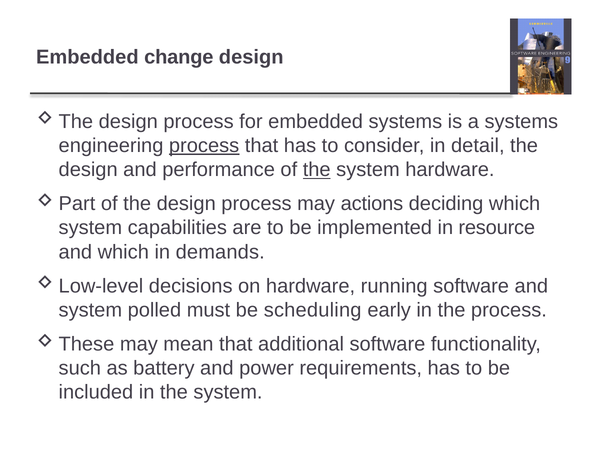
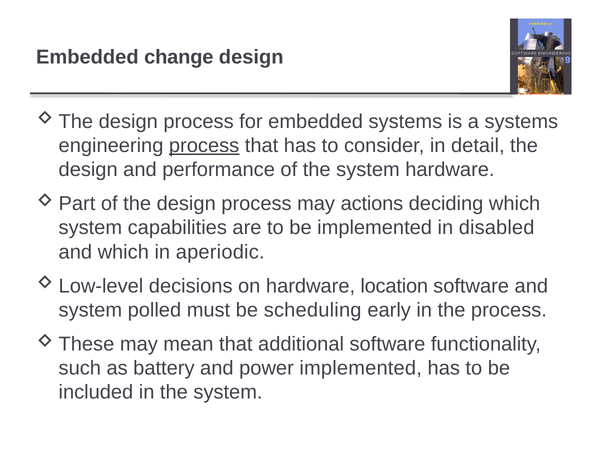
the at (317, 170) underline: present -> none
resource: resource -> disabled
demands: demands -> aperiodic
running: running -> location
power requirements: requirements -> implemented
